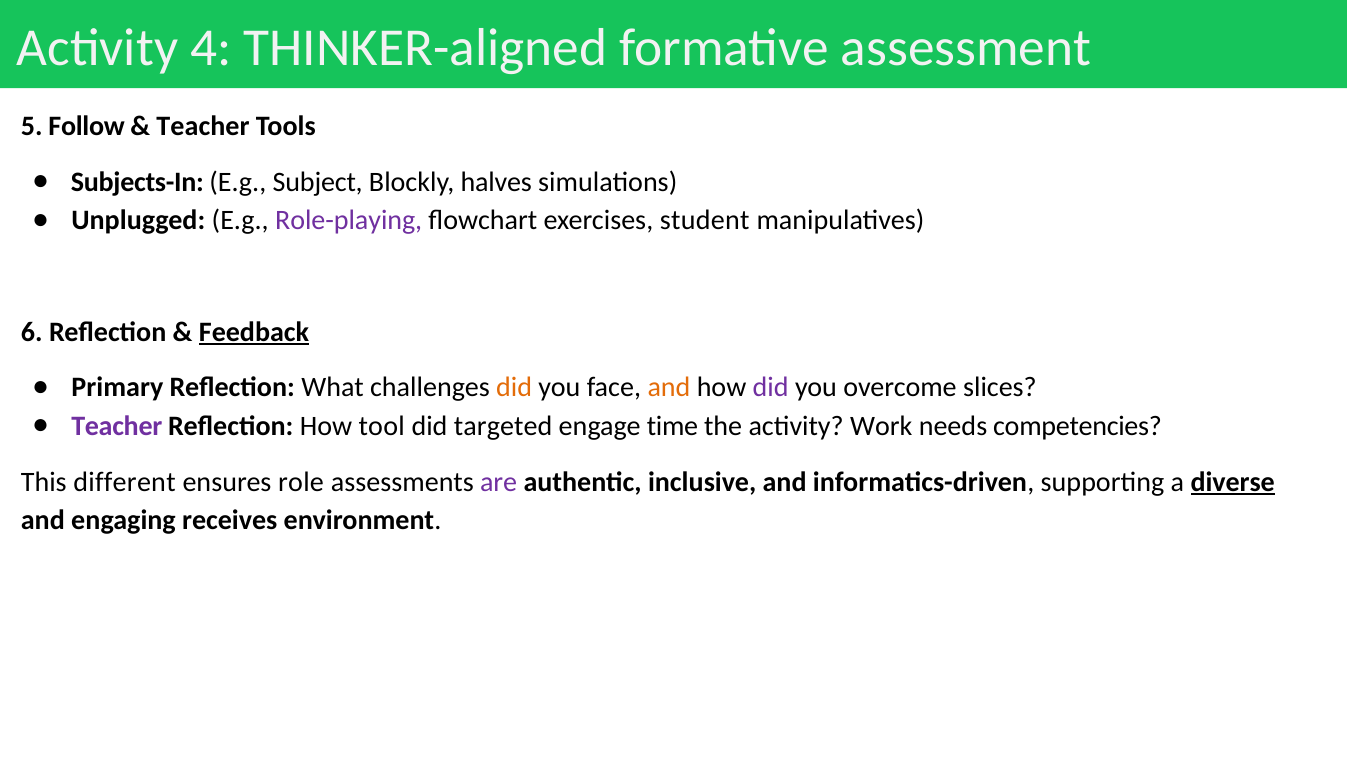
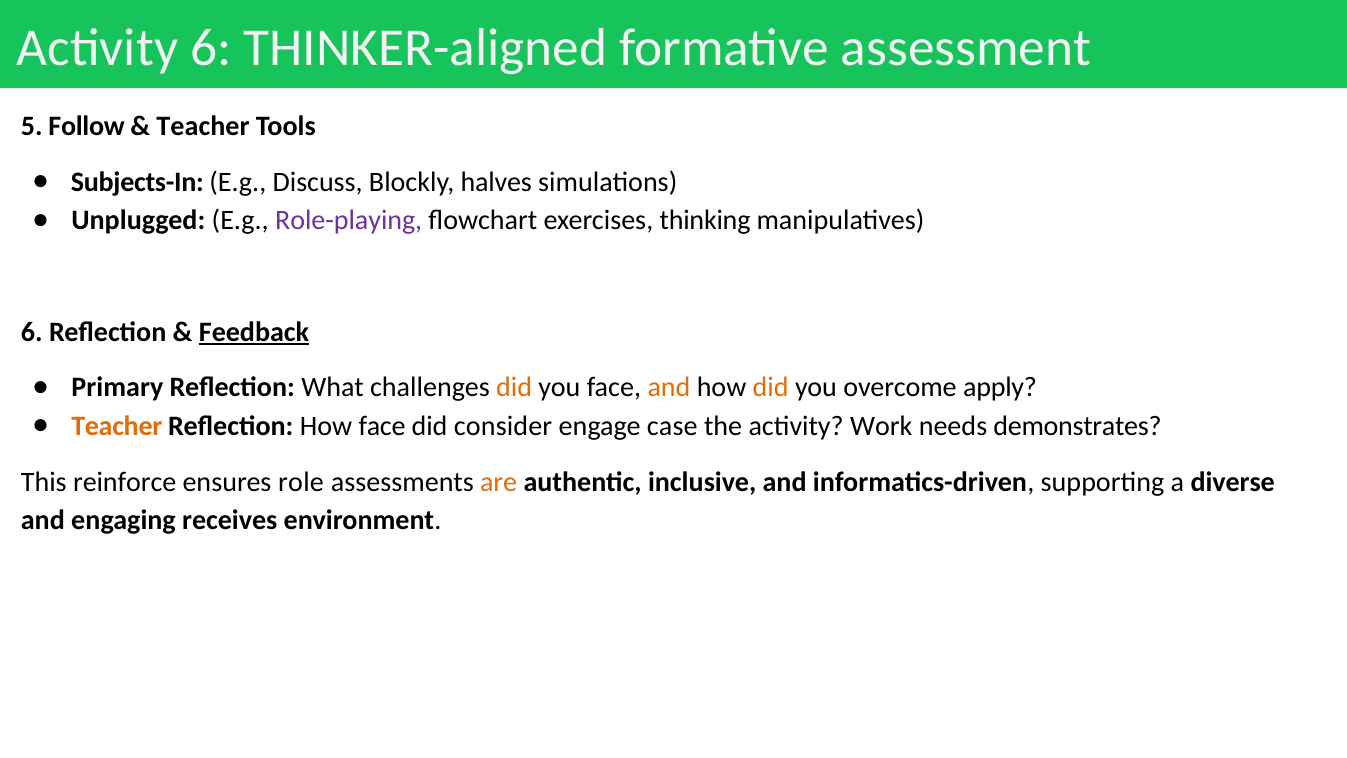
Activity 4: 4 -> 6
Subject: Subject -> Discuss
student: student -> thinking
did at (771, 387) colour: purple -> orange
slices: slices -> apply
Teacher at (117, 426) colour: purple -> orange
How tool: tool -> face
targeted: targeted -> consider
time: time -> case
competencies: competencies -> demonstrates
different: different -> reinforce
are colour: purple -> orange
diverse underline: present -> none
